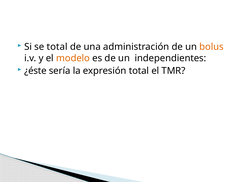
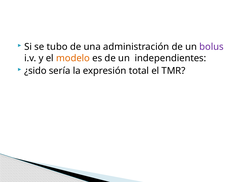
se total: total -> tubo
bolus colour: orange -> purple
¿éste: ¿éste -> ¿sido
